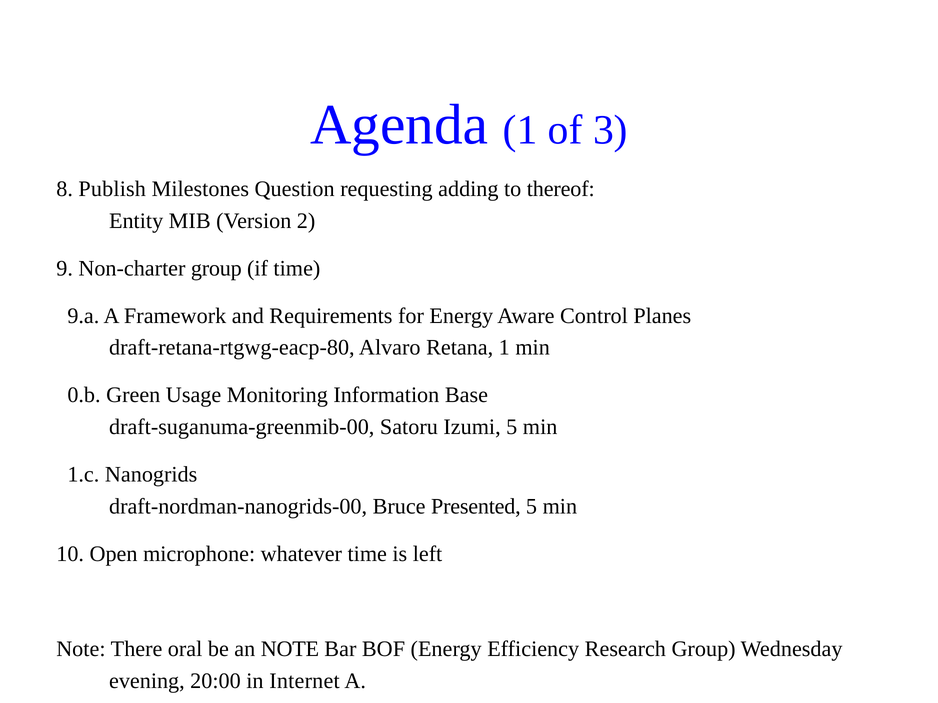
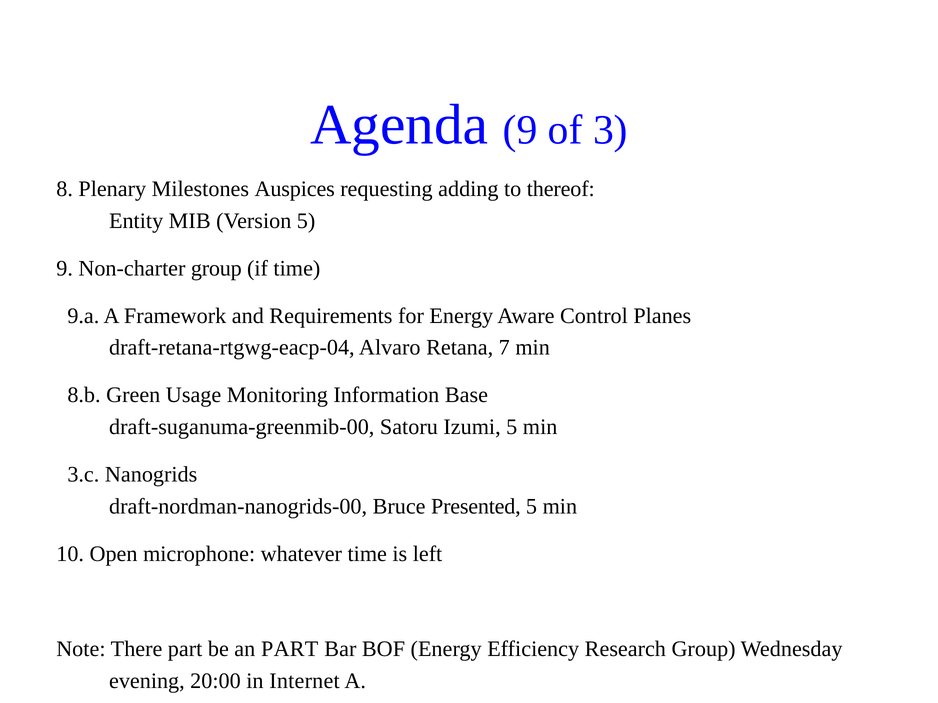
Agenda 1: 1 -> 9
Publish: Publish -> Plenary
Question: Question -> Auspices
Version 2: 2 -> 5
draft-retana-rtgwg-eacp-80: draft-retana-rtgwg-eacp-80 -> draft-retana-rtgwg-eacp-04
Retana 1: 1 -> 7
0.b: 0.b -> 8.b
1.c: 1.c -> 3.c
There oral: oral -> part
an NOTE: NOTE -> PART
